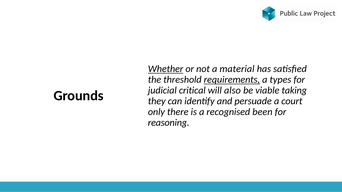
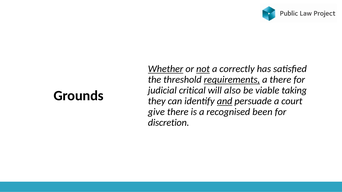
not underline: none -> present
material: material -> correctly
a types: types -> there
and underline: none -> present
only: only -> give
reasoning: reasoning -> discretion
